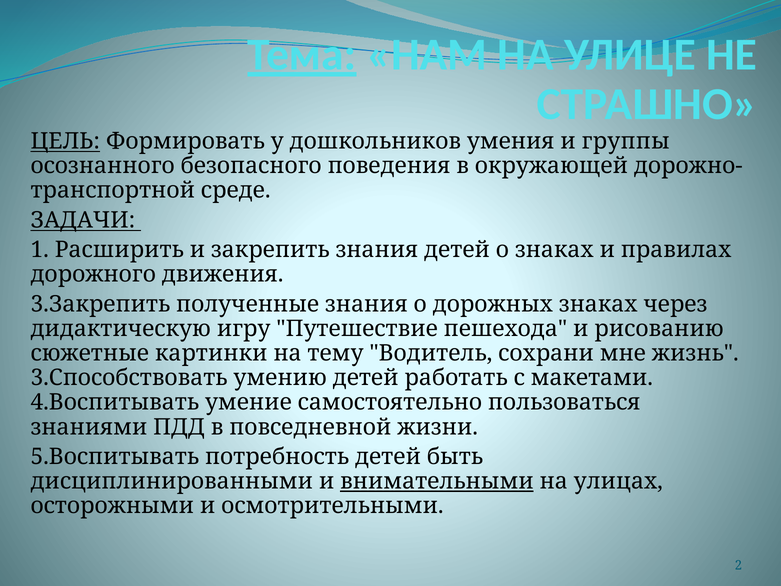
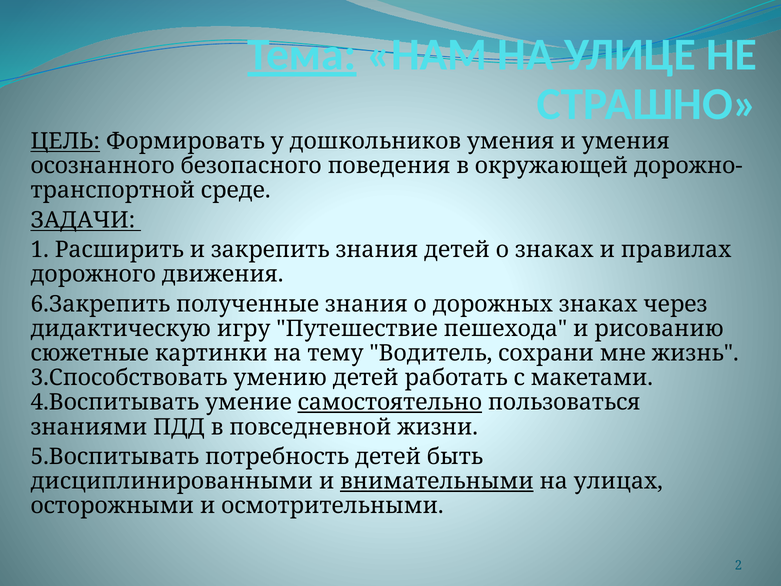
и группы: группы -> умения
3.Закрепить: 3.Закрепить -> 6.Закрепить
самостоятельно underline: none -> present
